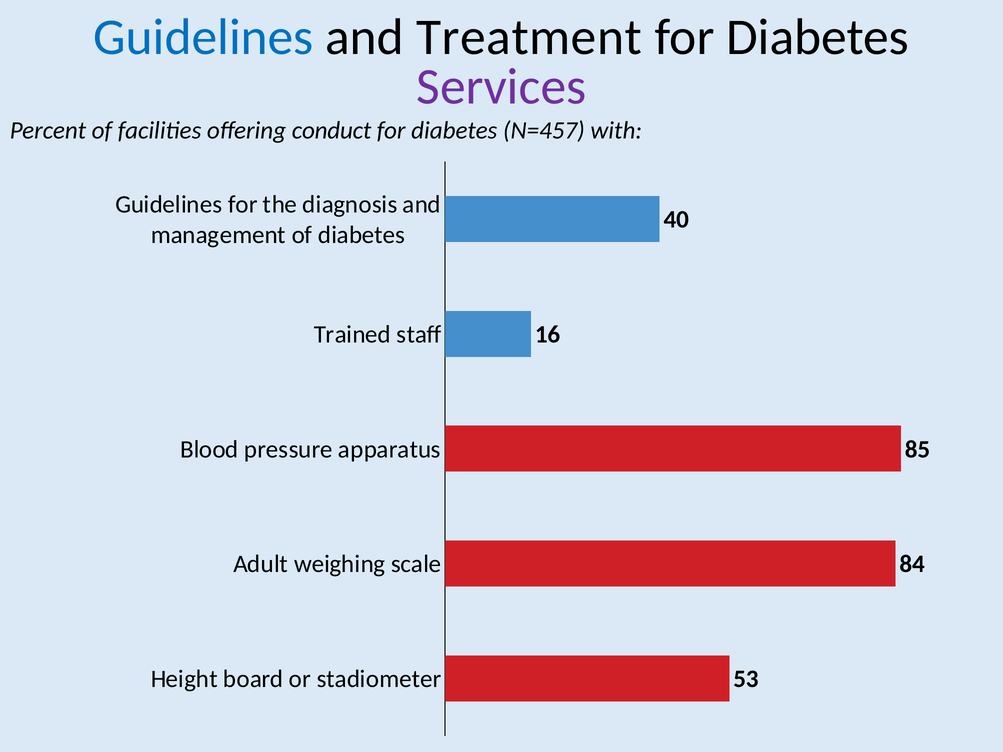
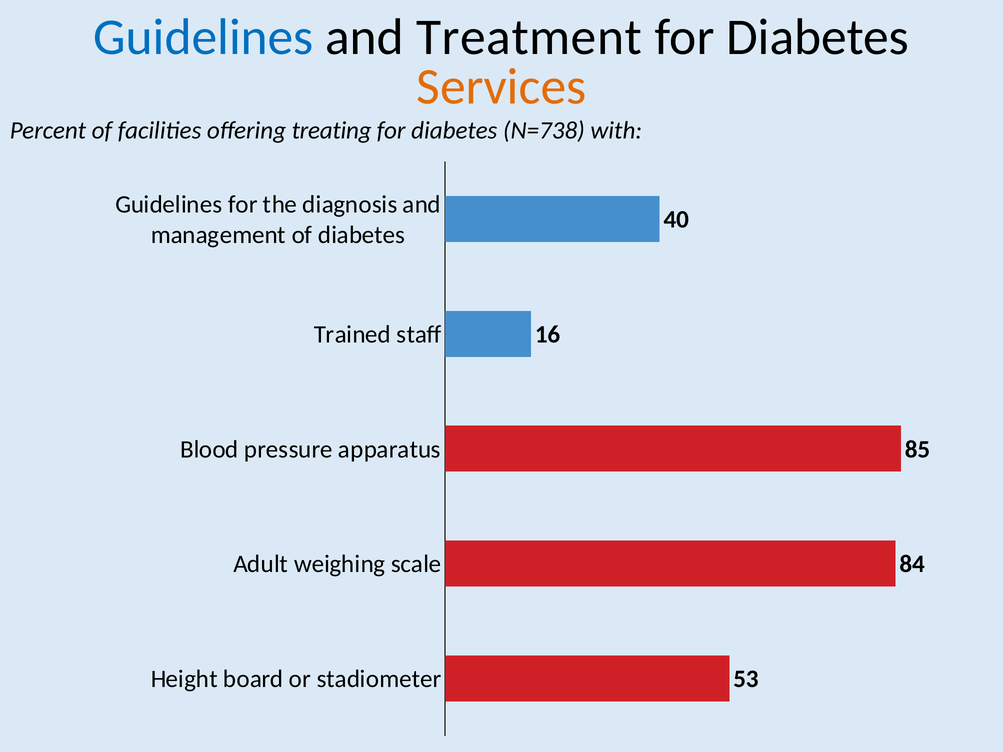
Services colour: purple -> orange
conduct: conduct -> treating
N=457: N=457 -> N=738
